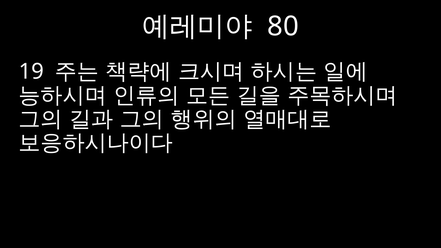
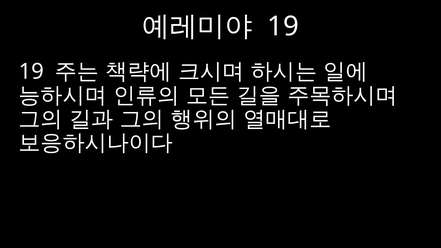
80 at (283, 27): 80 -> 19
